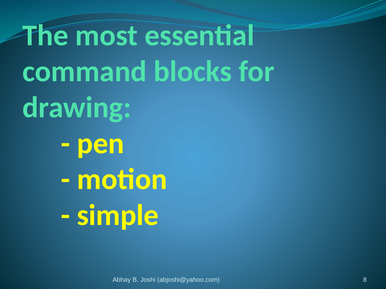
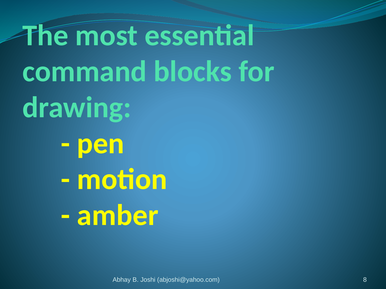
simple: simple -> amber
